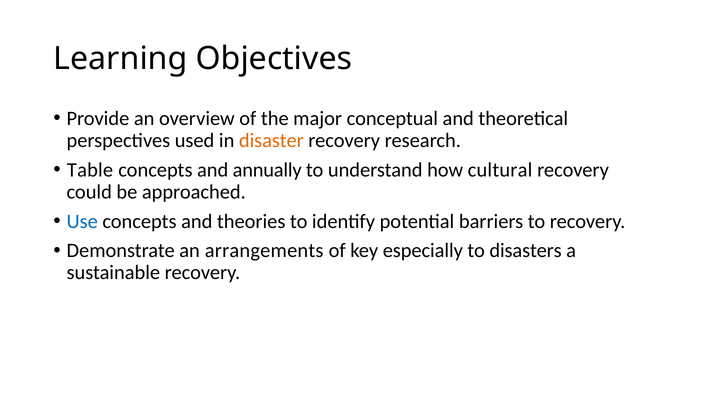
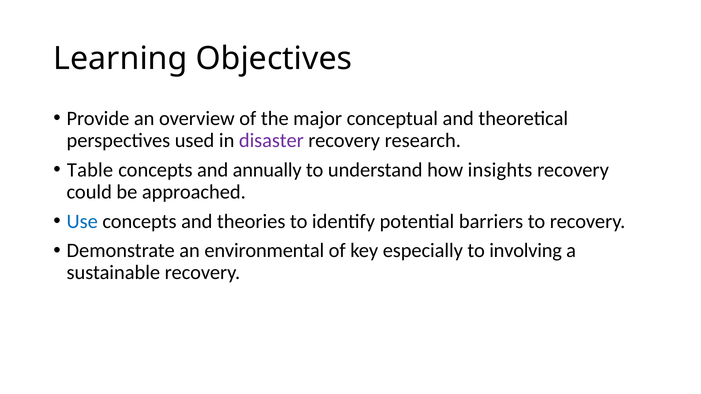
disaster colour: orange -> purple
cultural: cultural -> insights
arrangements: arrangements -> environmental
disasters: disasters -> involving
